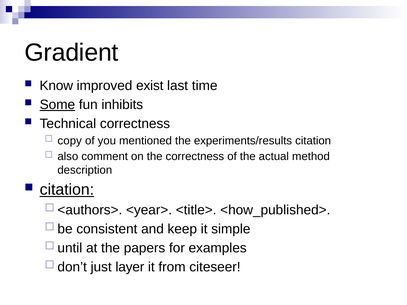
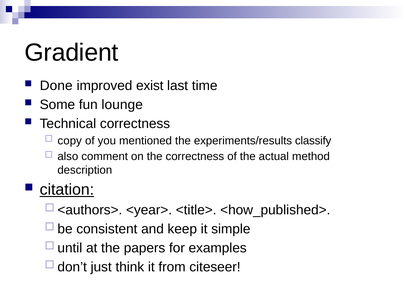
Know: Know -> Done
Some underline: present -> none
inhibits: inhibits -> lounge
experiments/results citation: citation -> classify
layer: layer -> think
